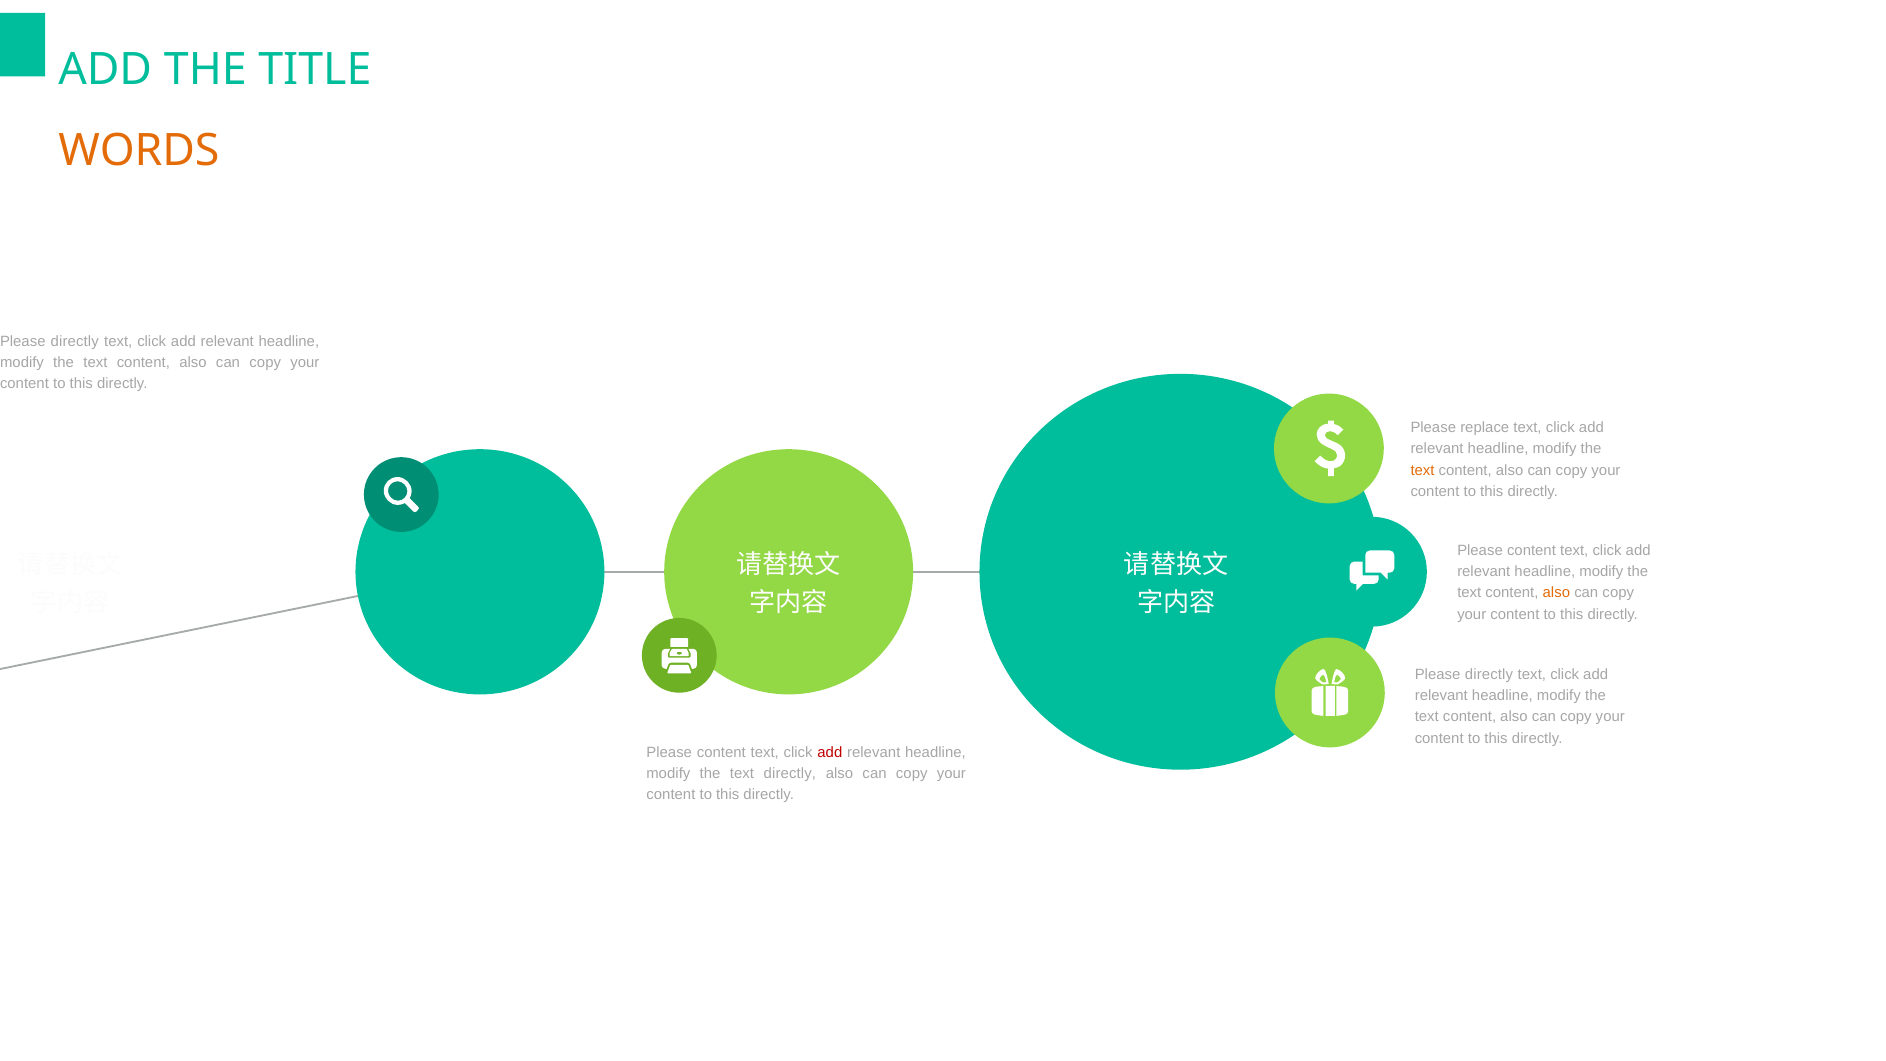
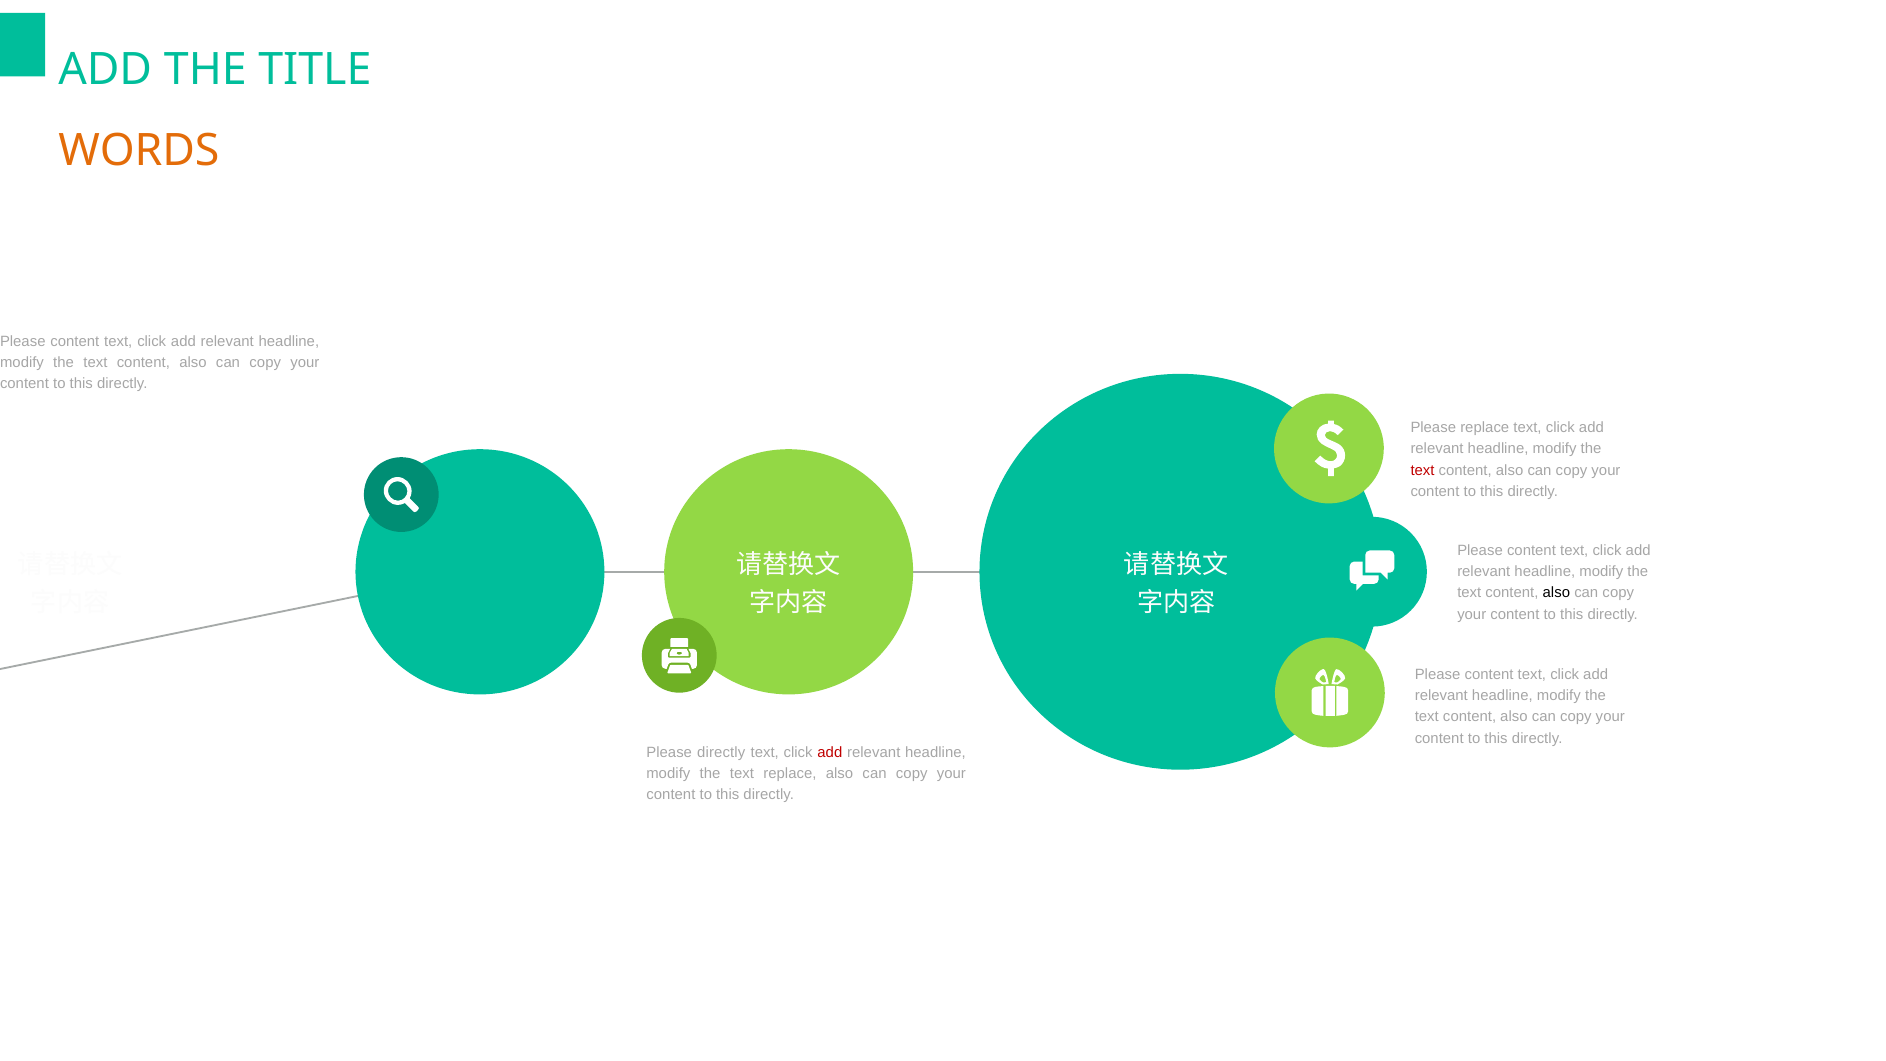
directly at (75, 341): directly -> content
text at (1423, 470) colour: orange -> red
also at (1556, 593) colour: orange -> black
directly at (1489, 674): directly -> content
content at (721, 752): content -> directly
text directly: directly -> replace
